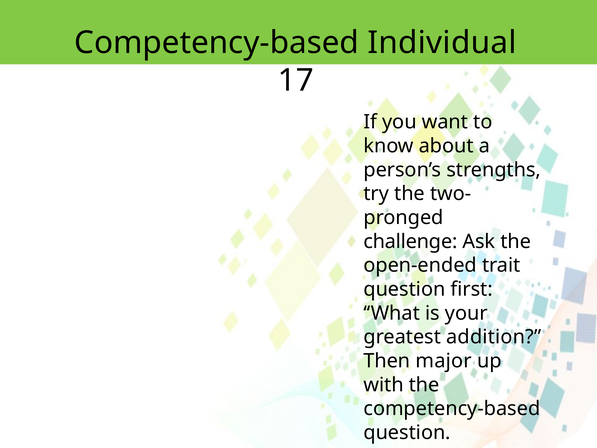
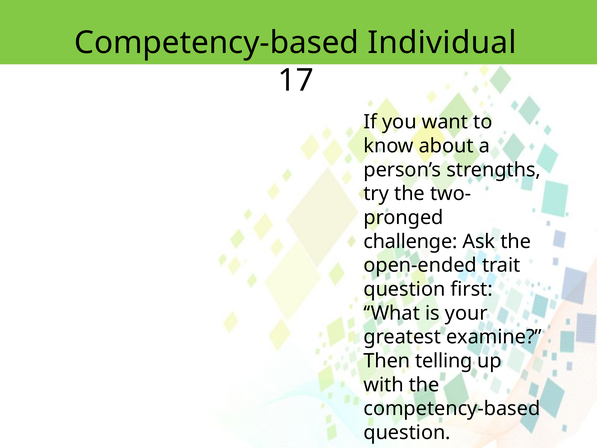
addition: addition -> examine
major: major -> telling
